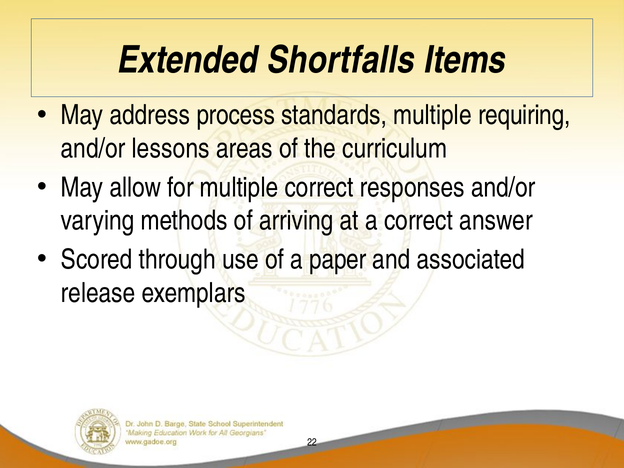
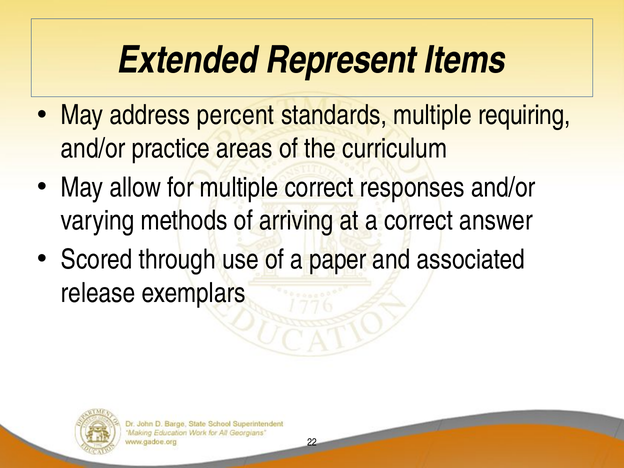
Shortfalls: Shortfalls -> Represent
process: process -> percent
lessons: lessons -> practice
